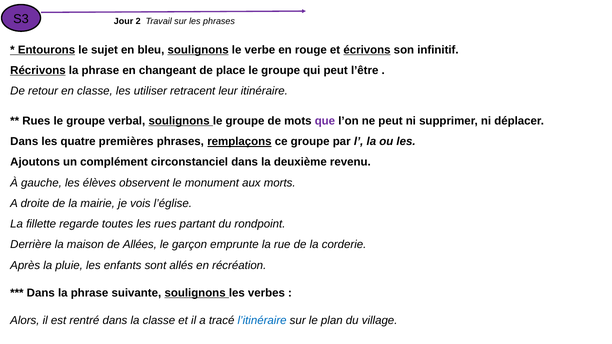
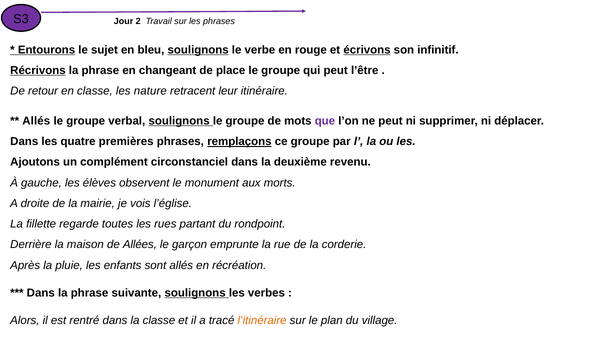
utiliser: utiliser -> nature
Rues at (36, 121): Rues -> Allés
l’itinéraire colour: blue -> orange
